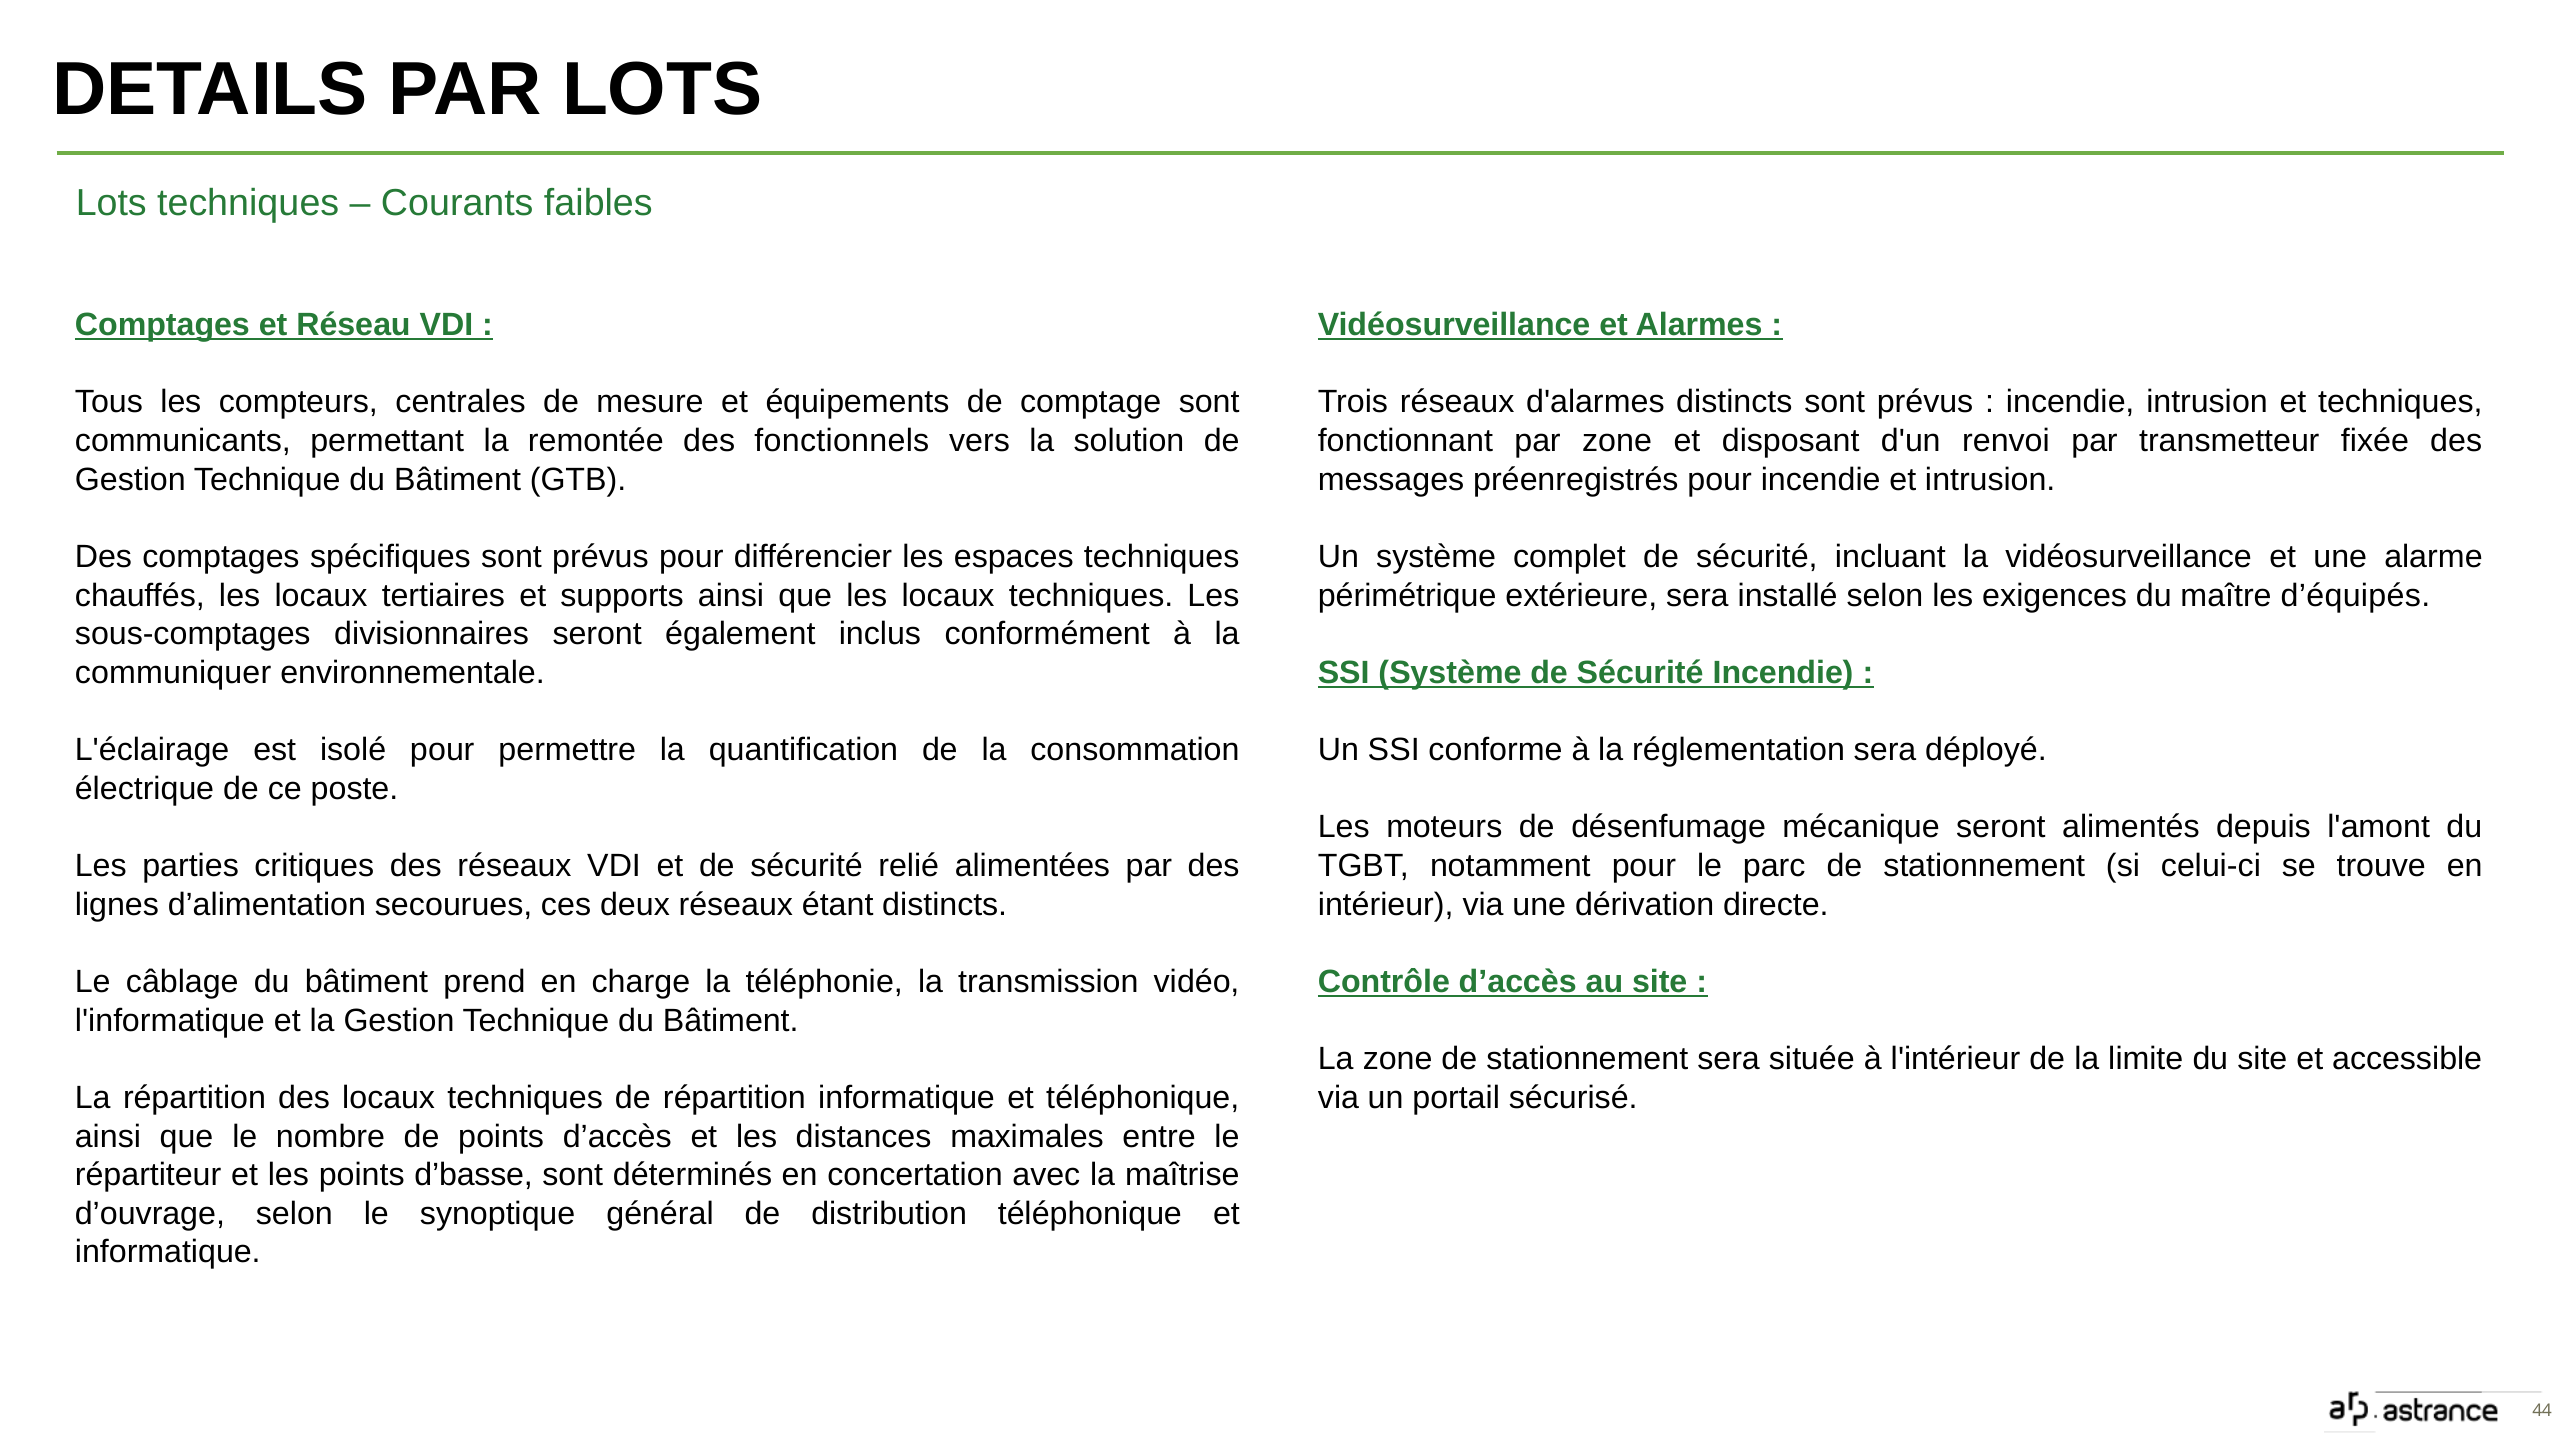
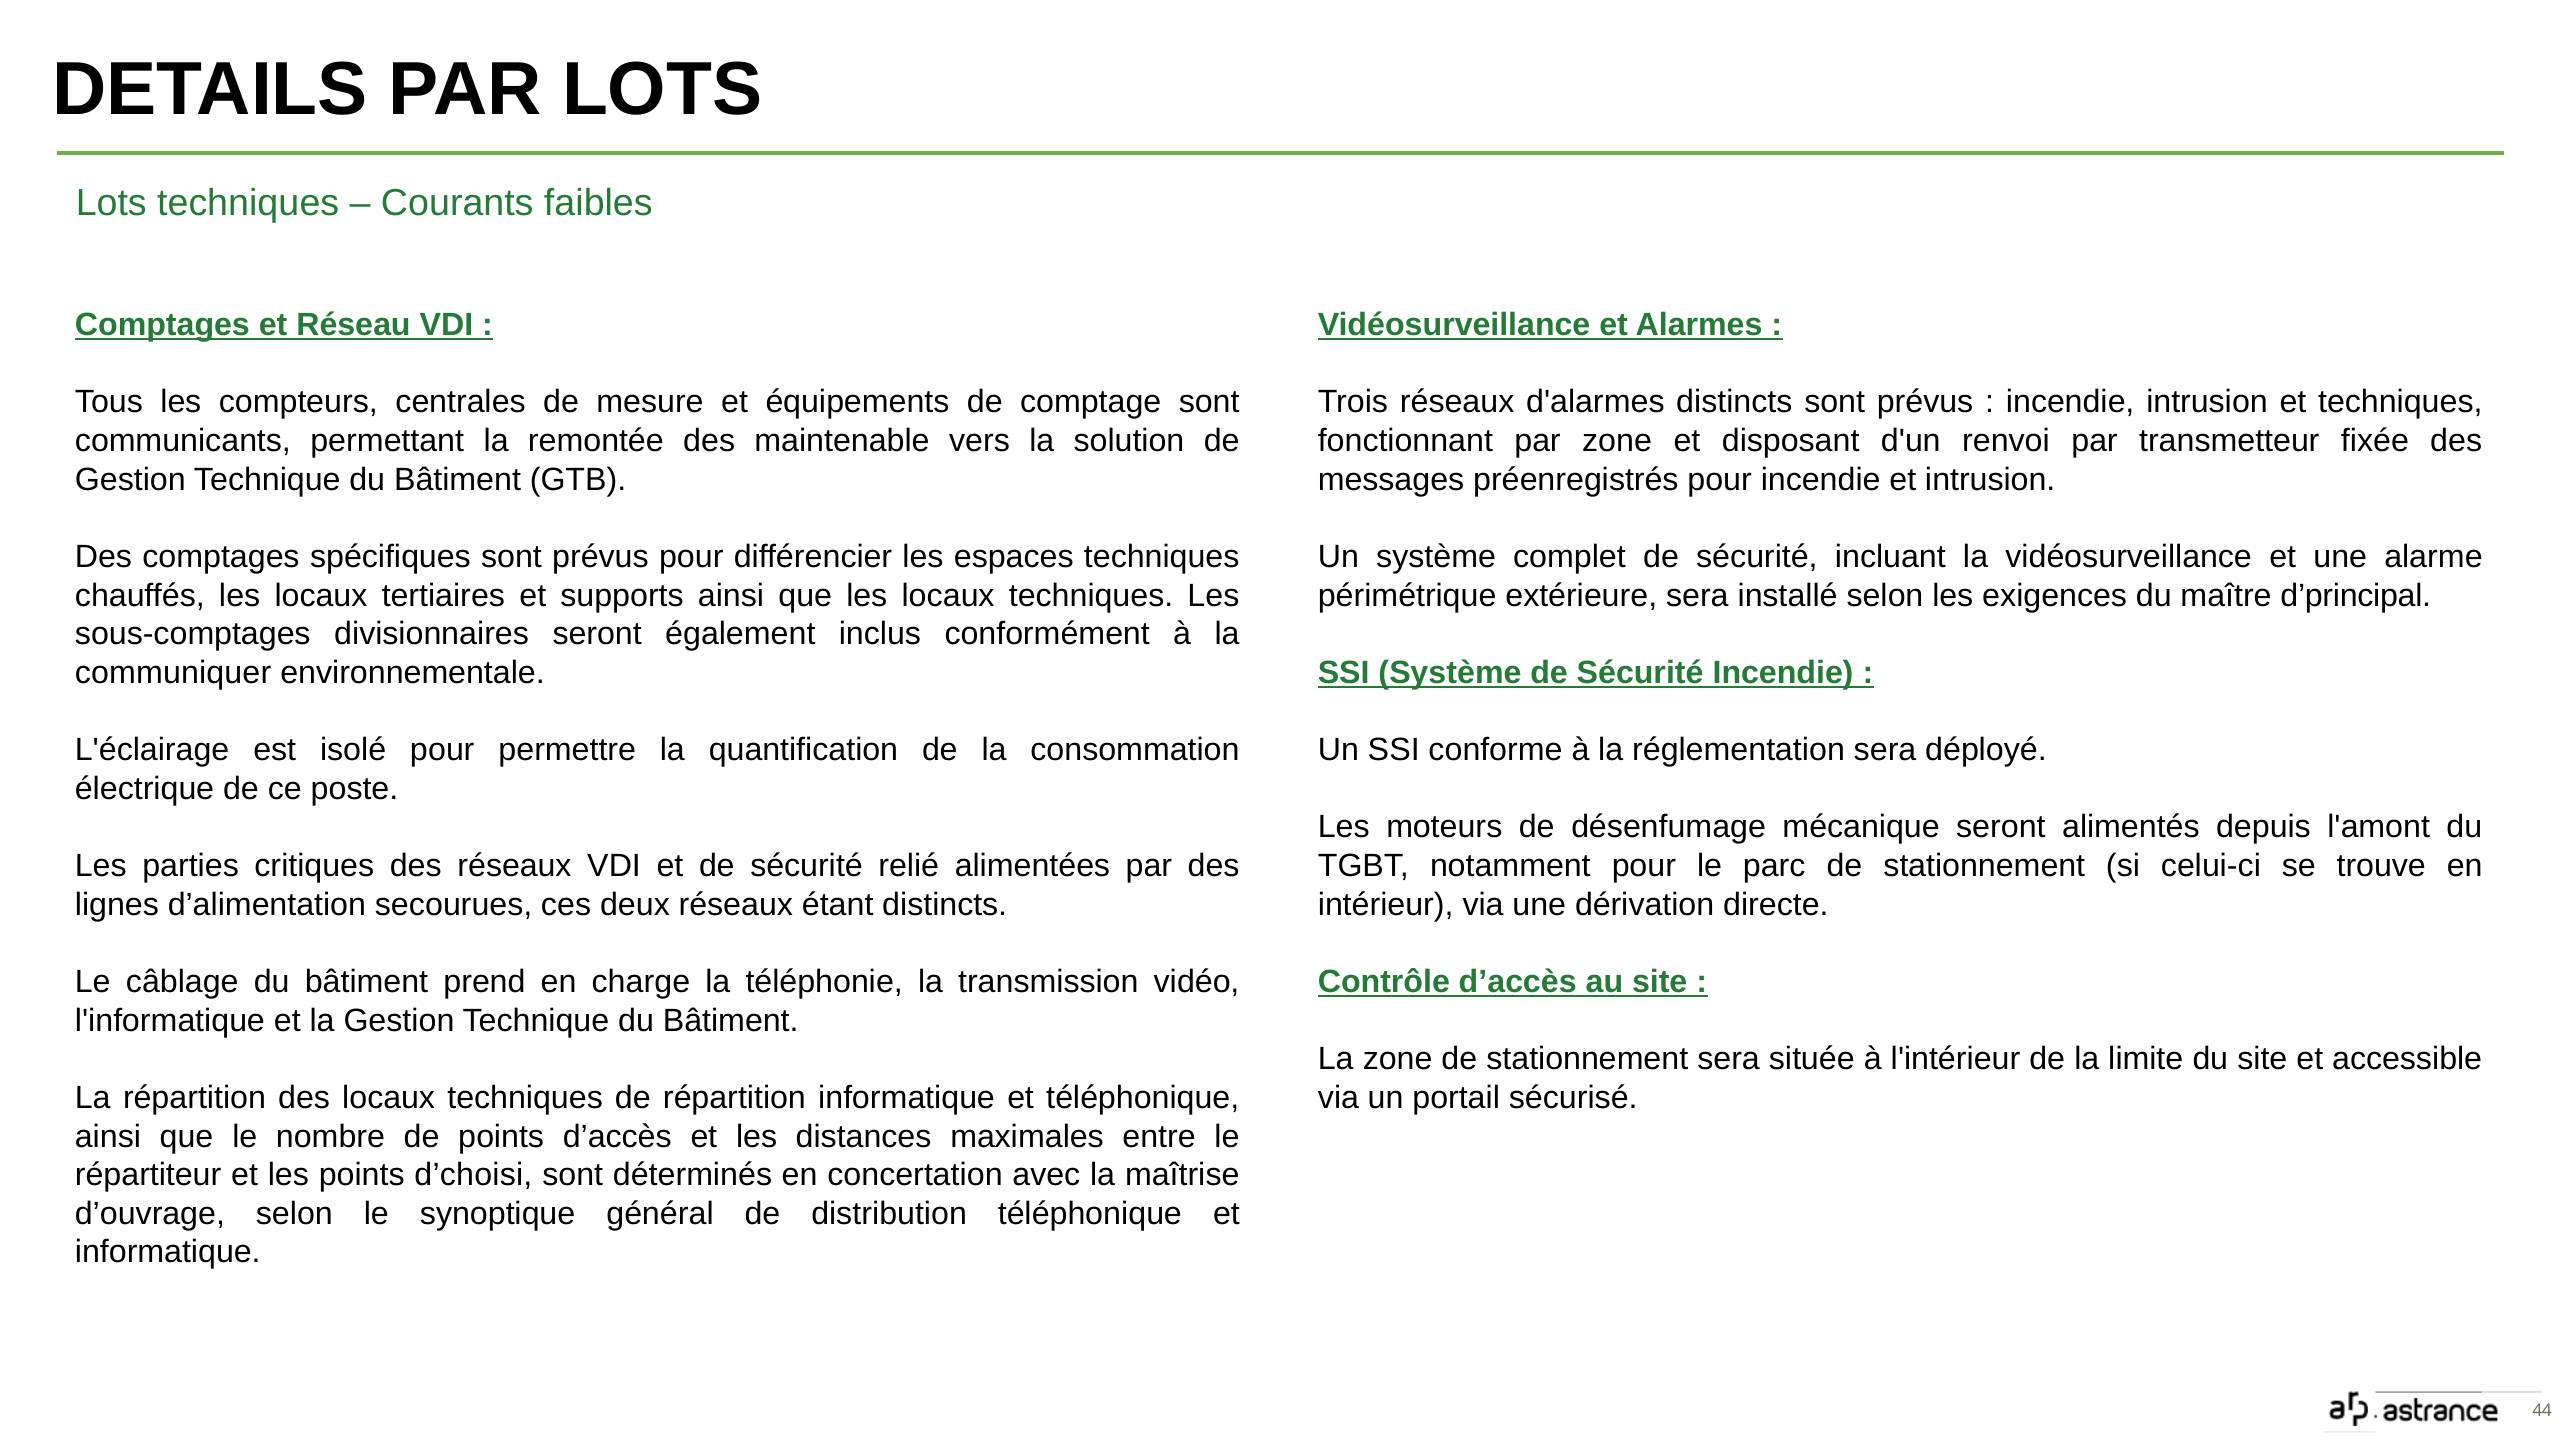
fonctionnels: fonctionnels -> maintenable
d’équipés: d’équipés -> d’principal
d’basse: d’basse -> d’choisi
